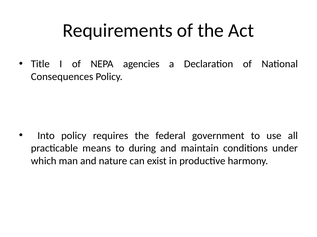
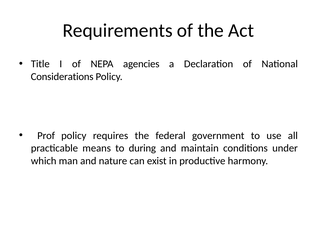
Consequences: Consequences -> Considerations
Into: Into -> Prof
